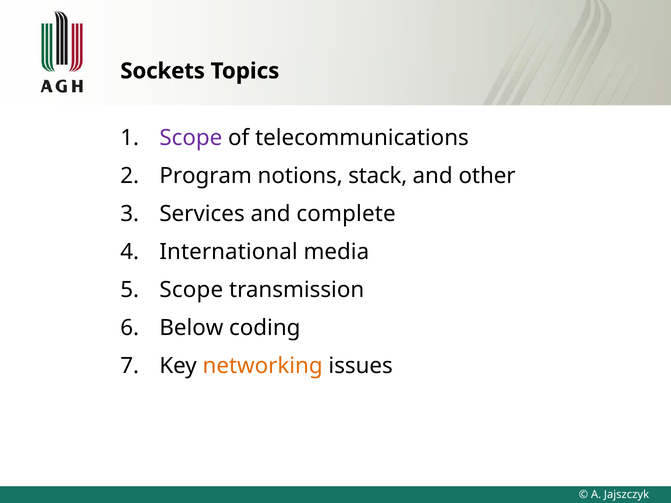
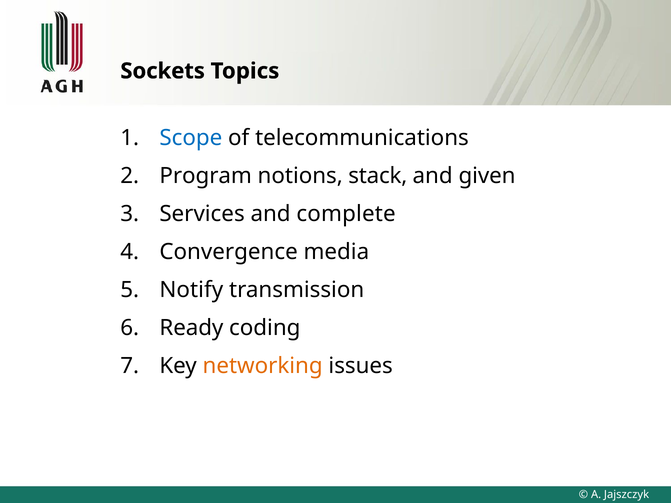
Scope at (191, 138) colour: purple -> blue
other: other -> given
International: International -> Convergence
Scope at (191, 290): Scope -> Notify
Below: Below -> Ready
